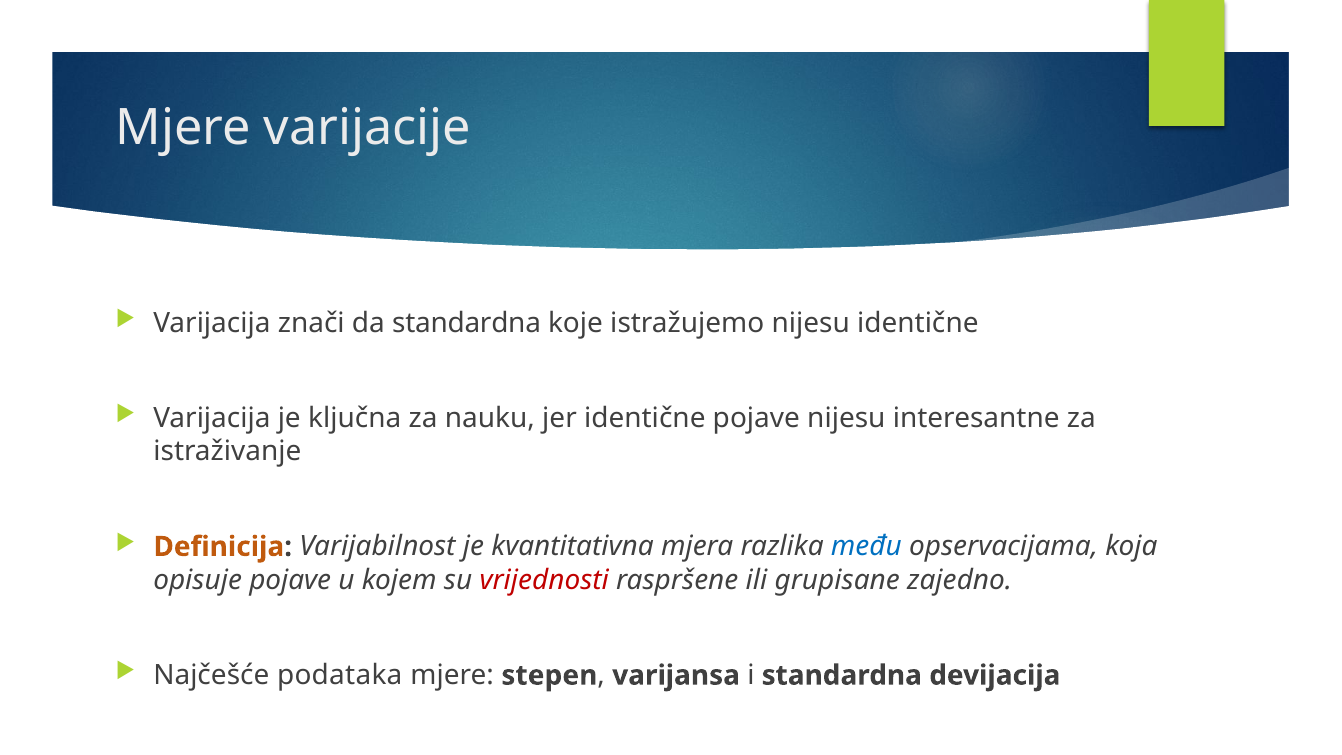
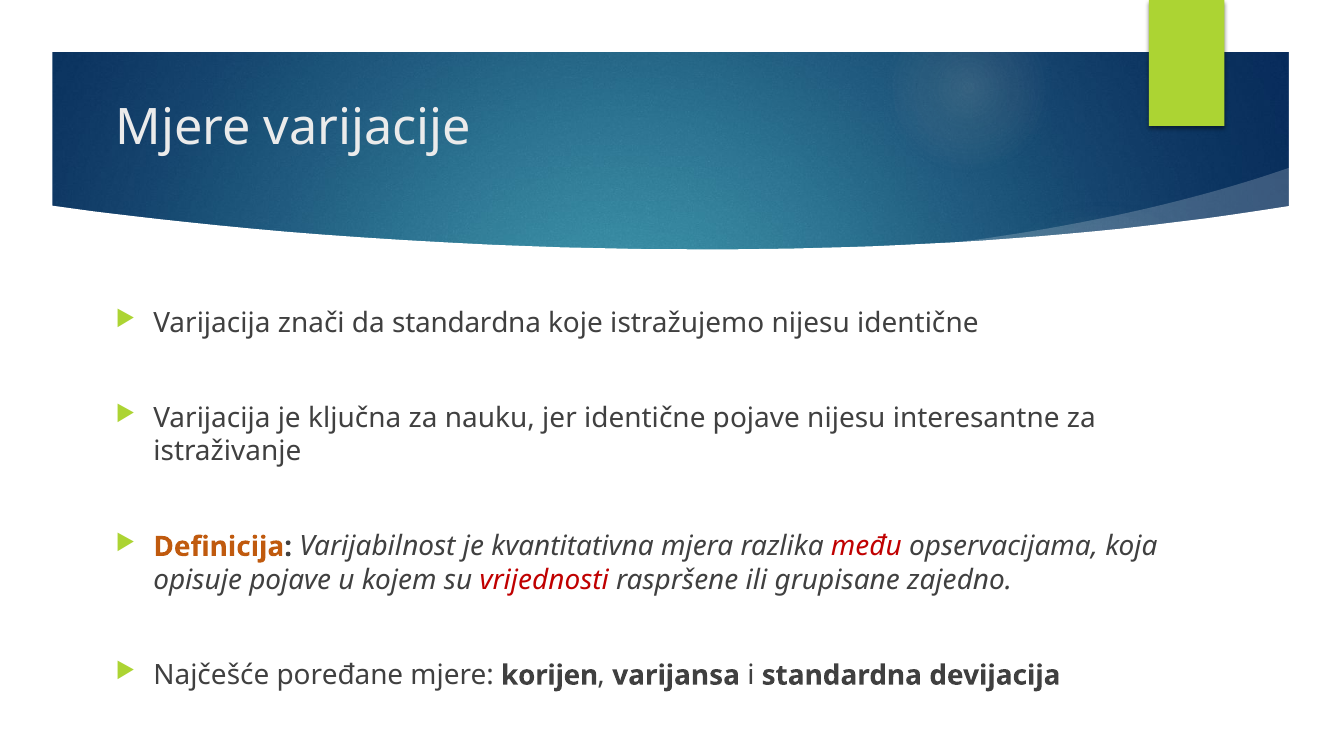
među colour: blue -> red
podataka: podataka -> poređane
stepen: stepen -> korijen
